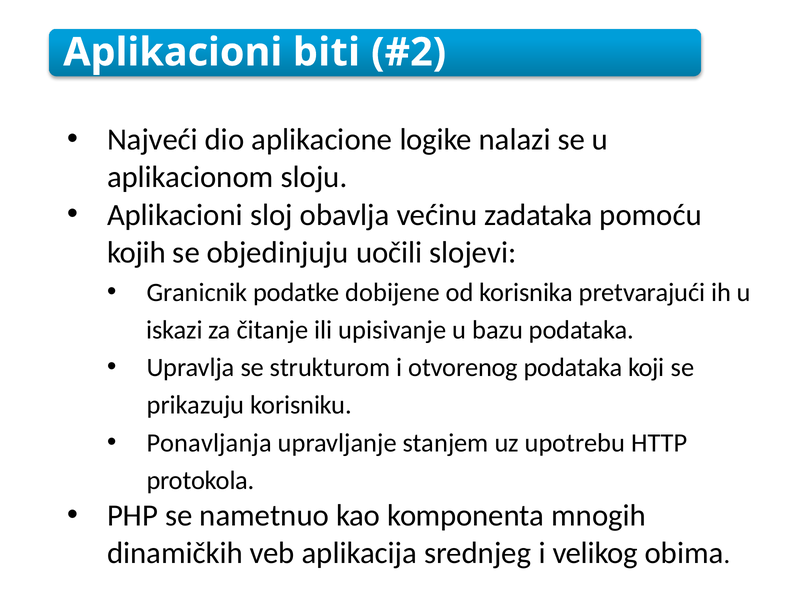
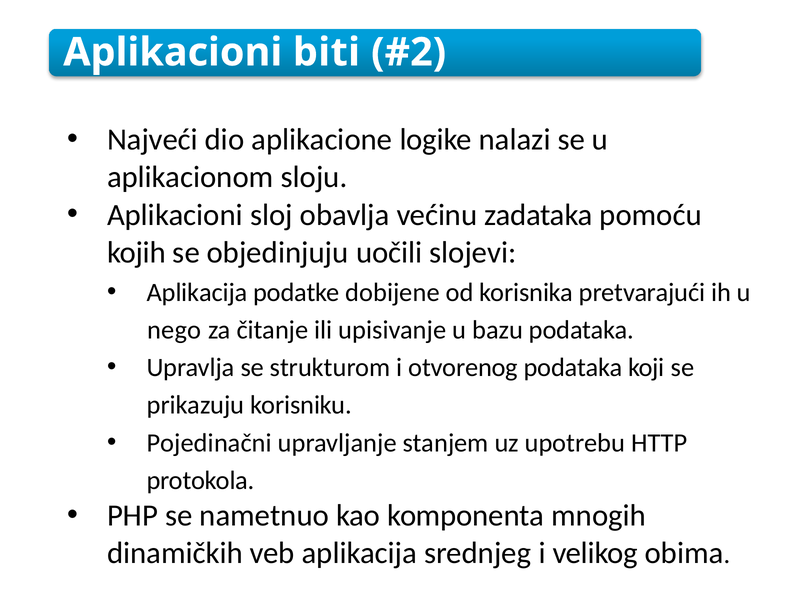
Granicnik at (197, 292): Granicnik -> Aplikacija
iskazi: iskazi -> nego
Ponavljanja: Ponavljanja -> Pojedinačni
